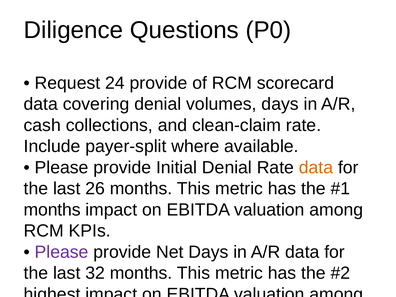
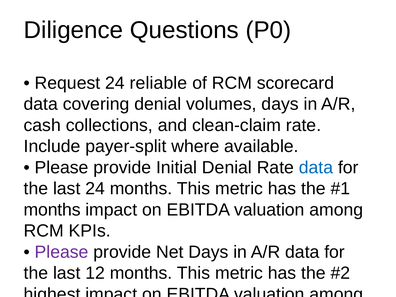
24 provide: provide -> reliable
data at (316, 168) colour: orange -> blue
last 26: 26 -> 24
32: 32 -> 12
